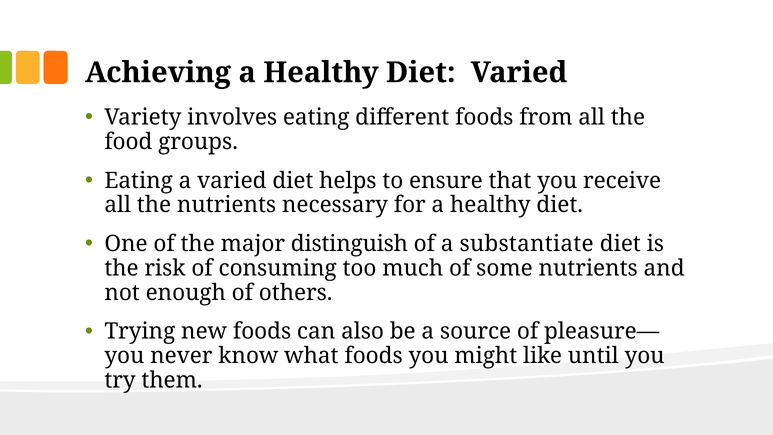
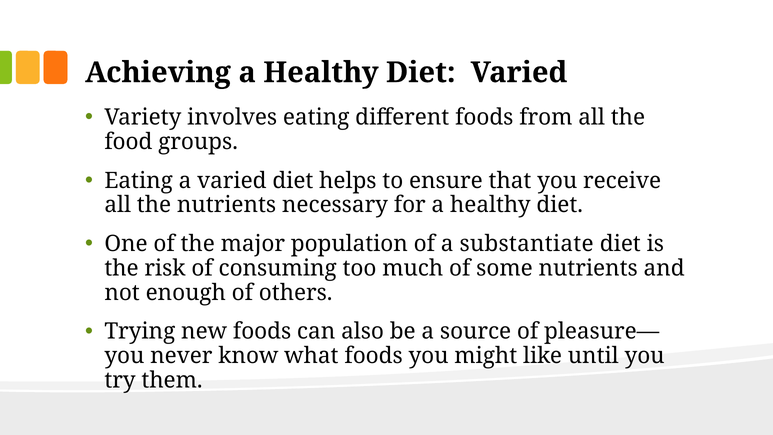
distinguish: distinguish -> population
